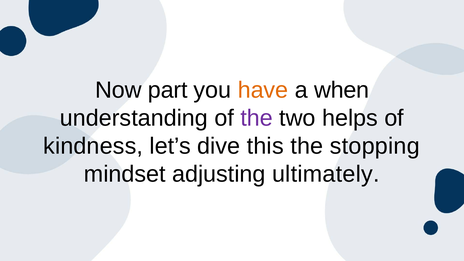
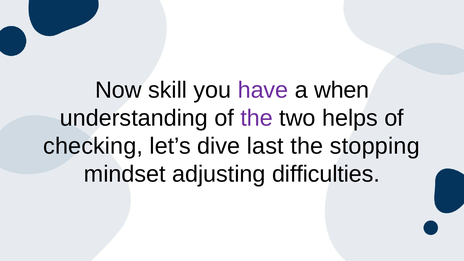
part: part -> skill
have colour: orange -> purple
kindness: kindness -> checking
this: this -> last
ultimately: ultimately -> difficulties
